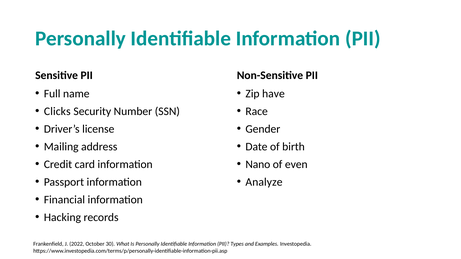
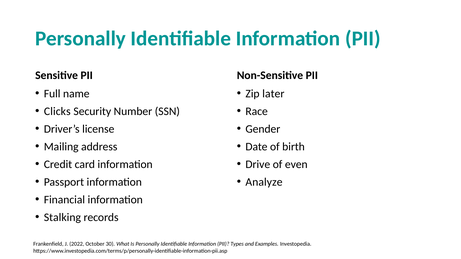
have: have -> later
Nano: Nano -> Drive
Hacking: Hacking -> Stalking
